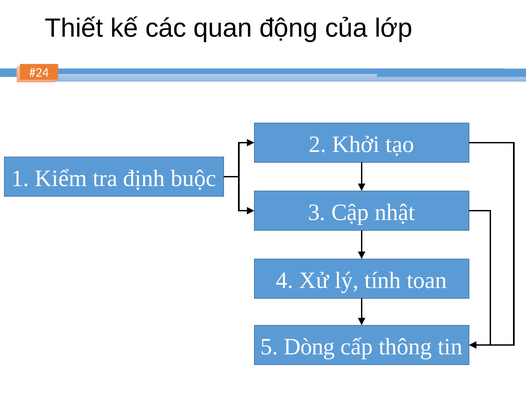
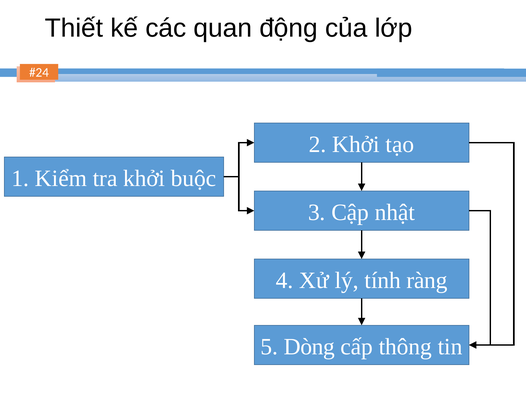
tra định: định -> khởi
toan: toan -> ràng
